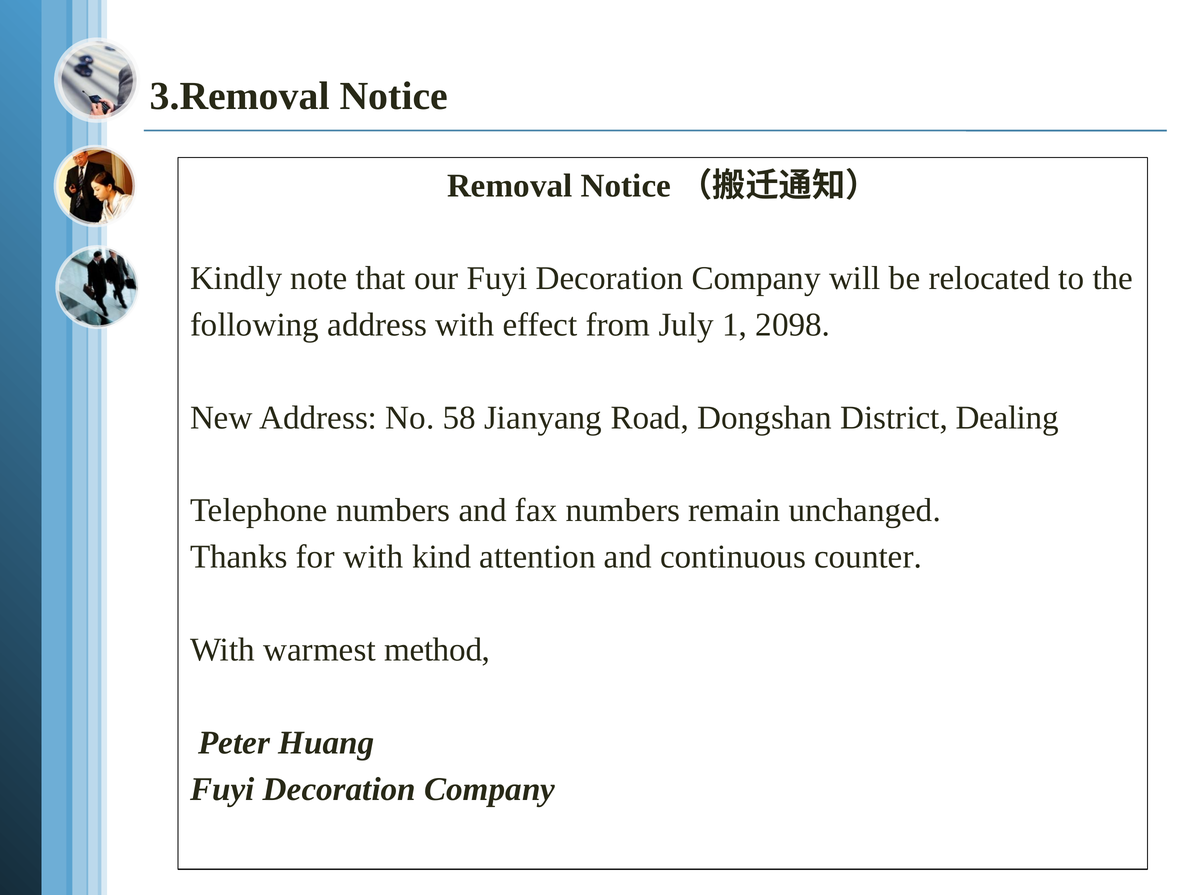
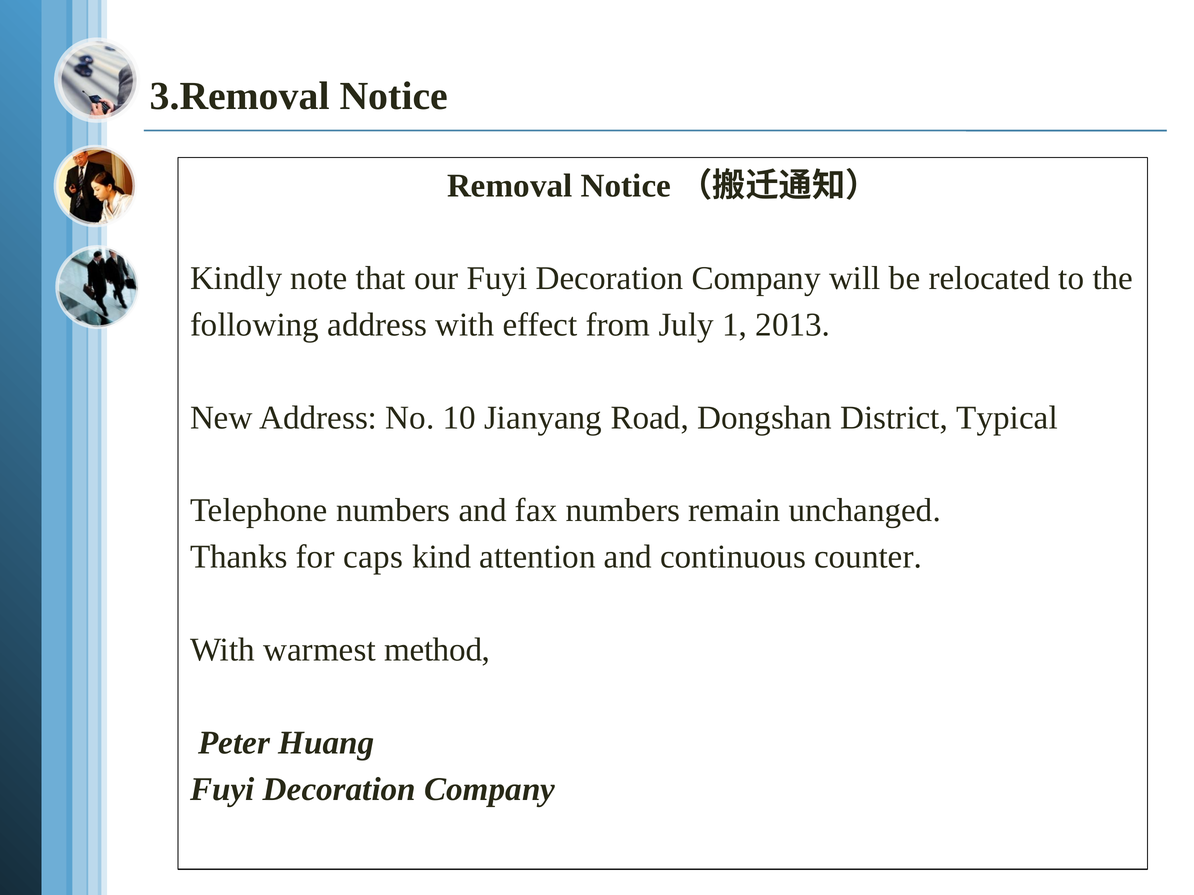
2098: 2098 -> 2013
58: 58 -> 10
Dealing: Dealing -> Typical
for with: with -> caps
